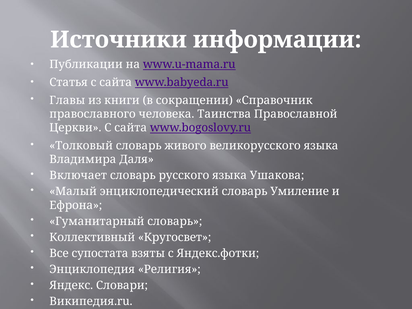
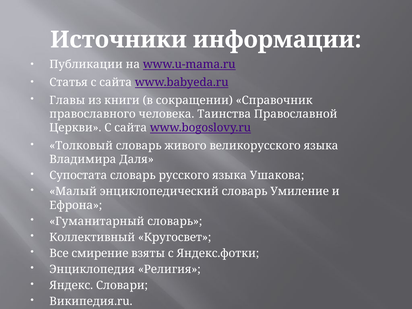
Включает: Включает -> Супостата
супостата: супостата -> смирение
